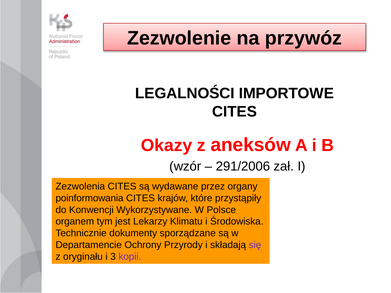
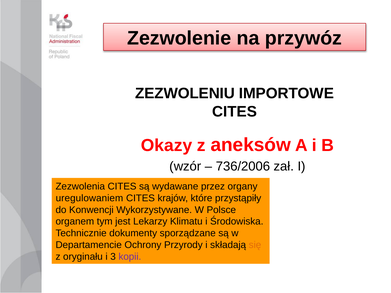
LEGALNOŚCI: LEGALNOŚCI -> ZEZWOLENIU
291/2006: 291/2006 -> 736/2006
poinformowania: poinformowania -> uregulowaniem
się colour: purple -> orange
